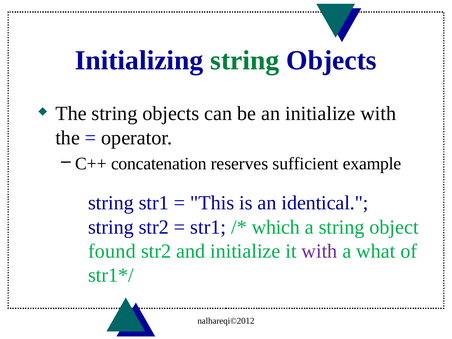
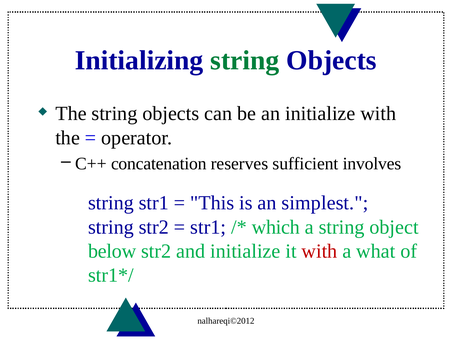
example: example -> involves
identical: identical -> simplest
found: found -> below
with at (319, 251) colour: purple -> red
